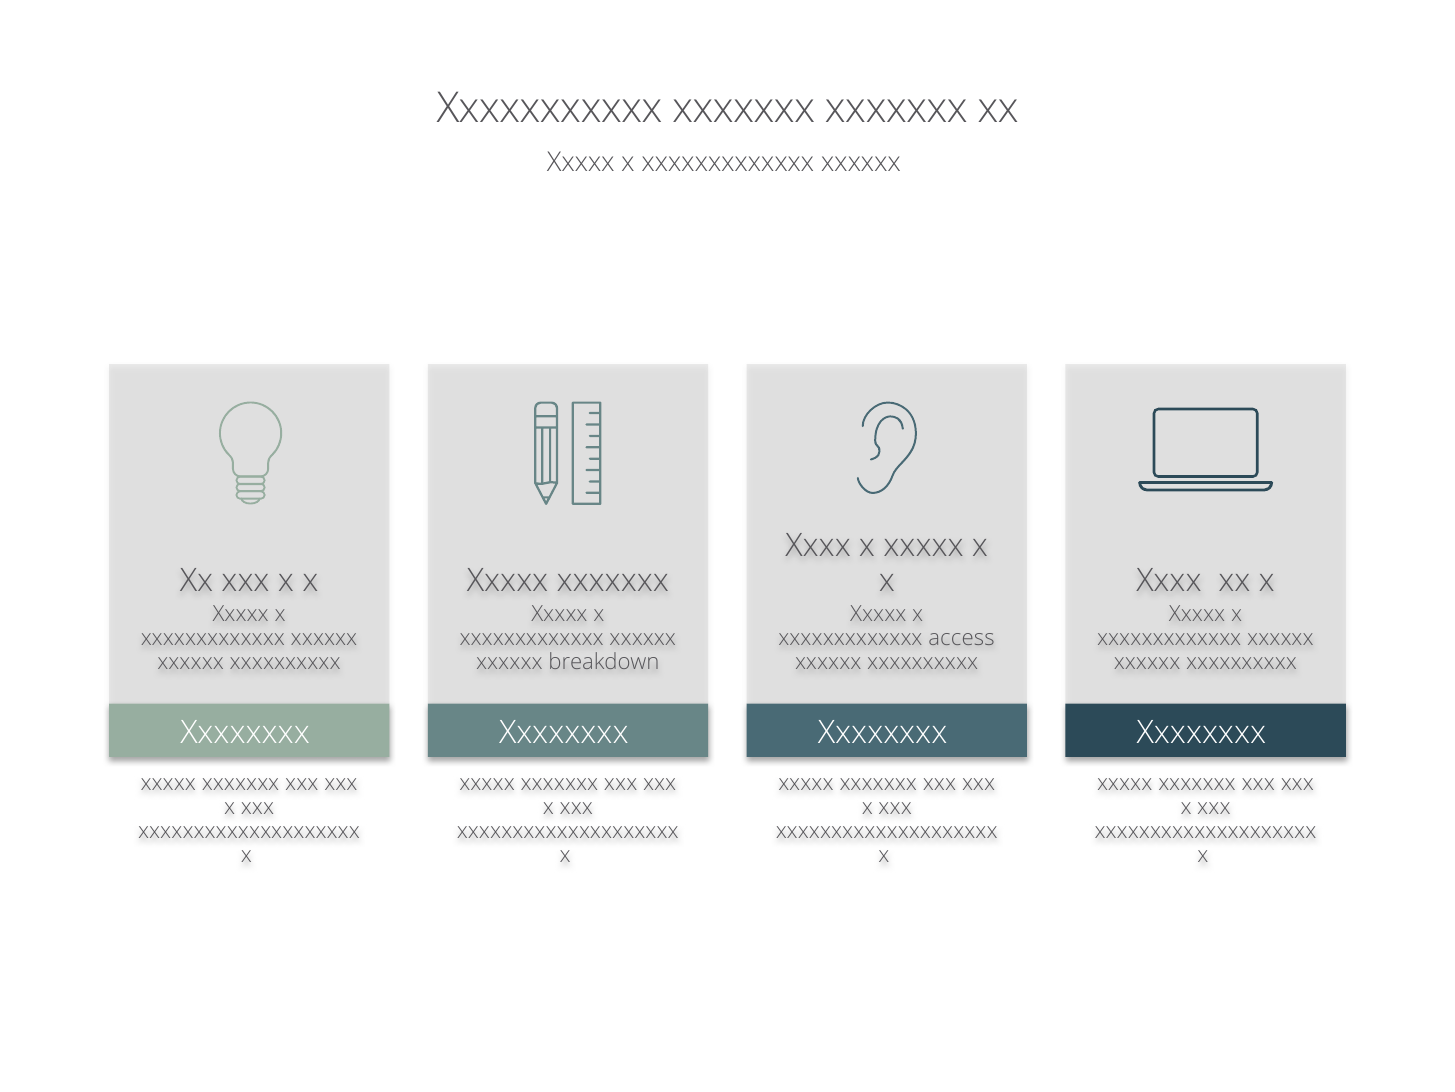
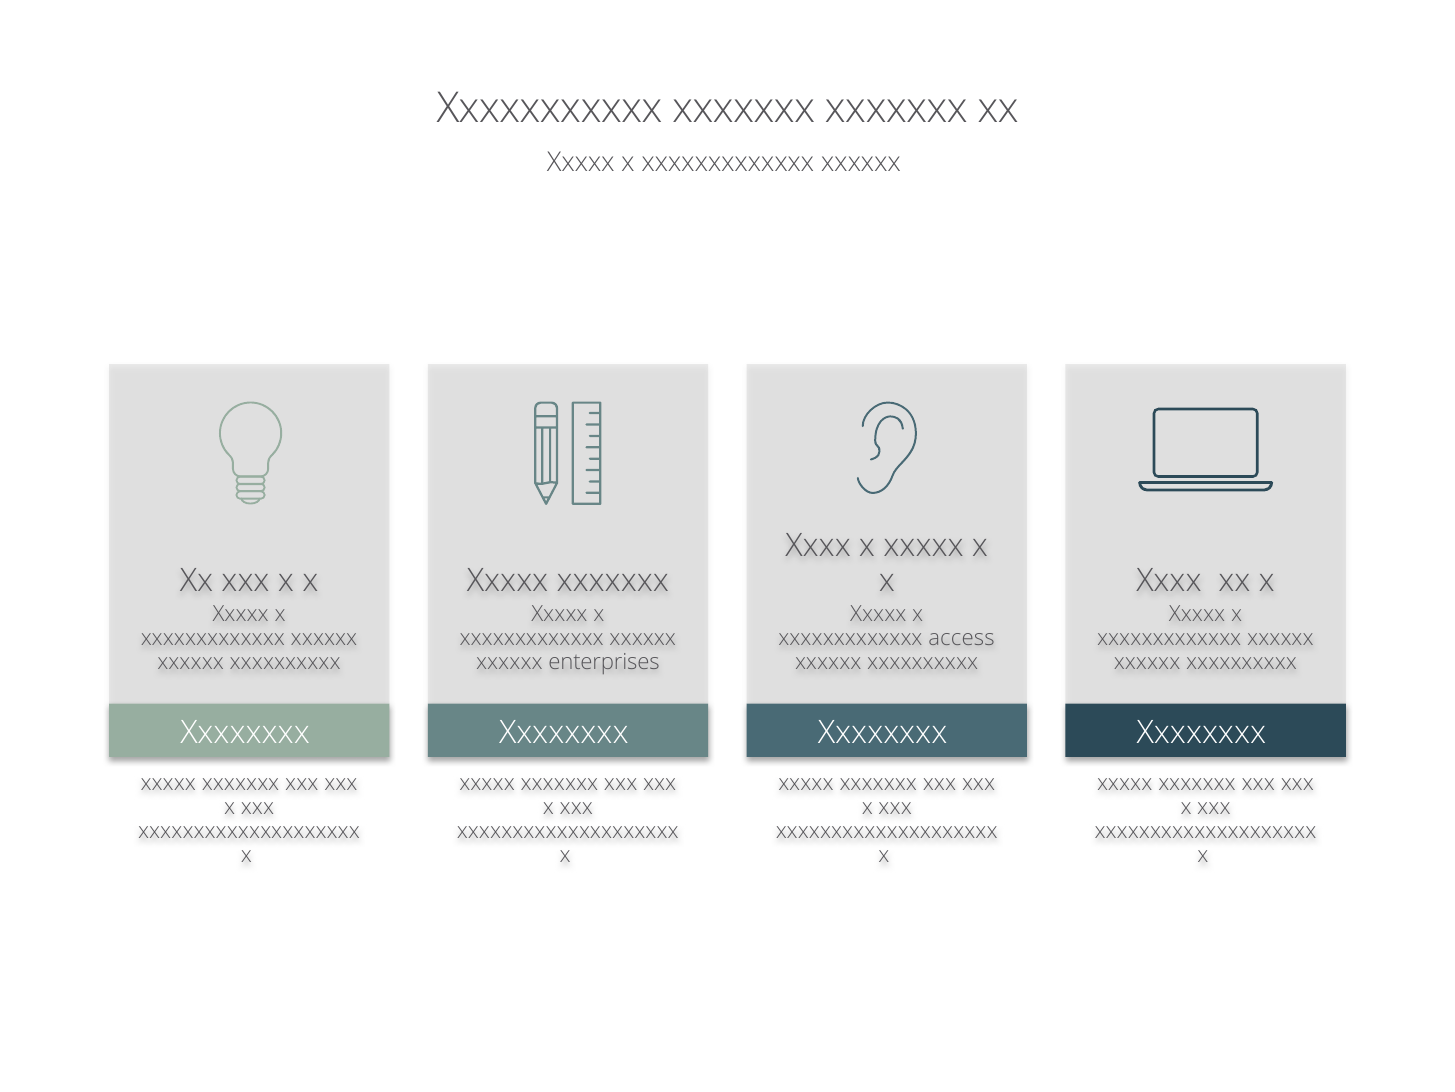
breakdown: breakdown -> enterprises
